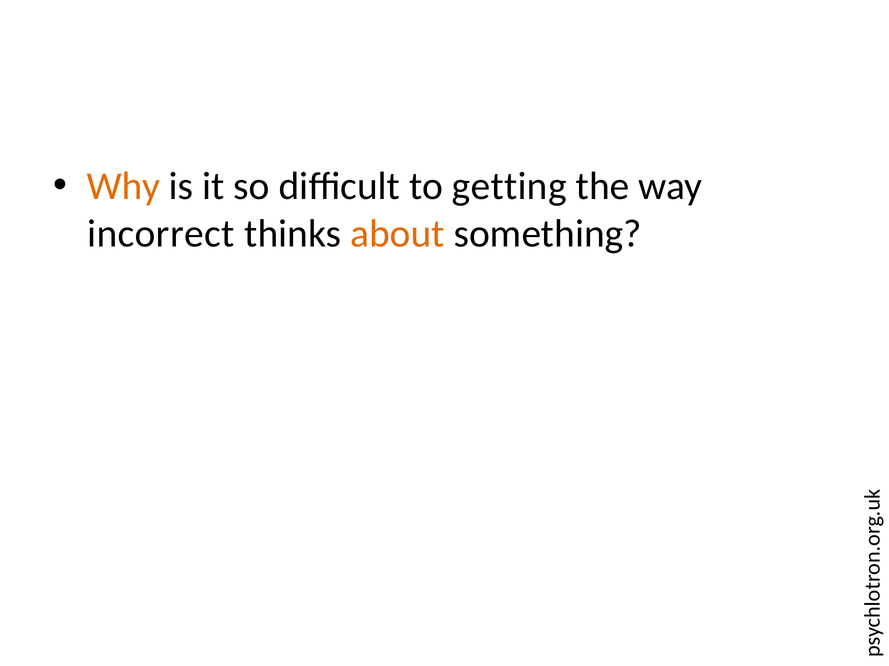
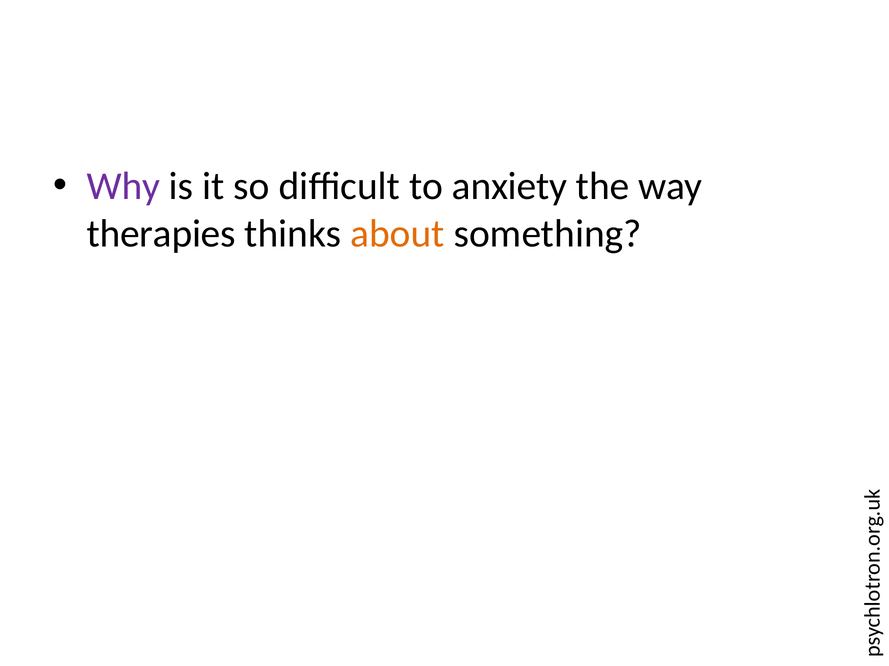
Why colour: orange -> purple
getting: getting -> anxiety
incorrect: incorrect -> therapies
